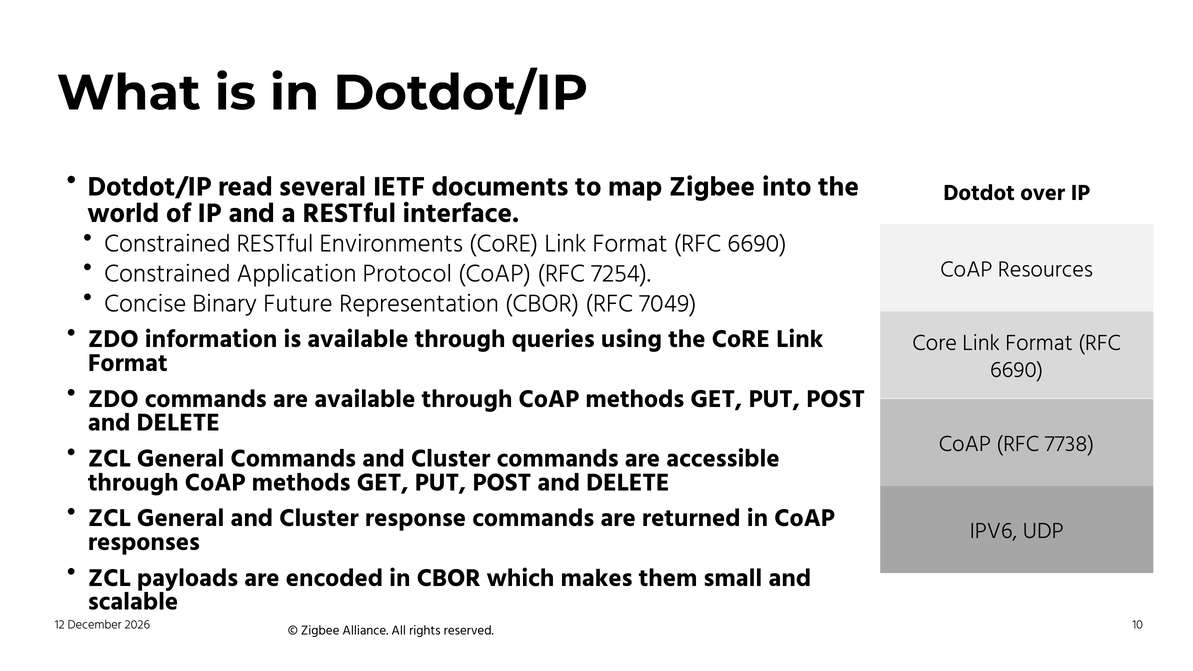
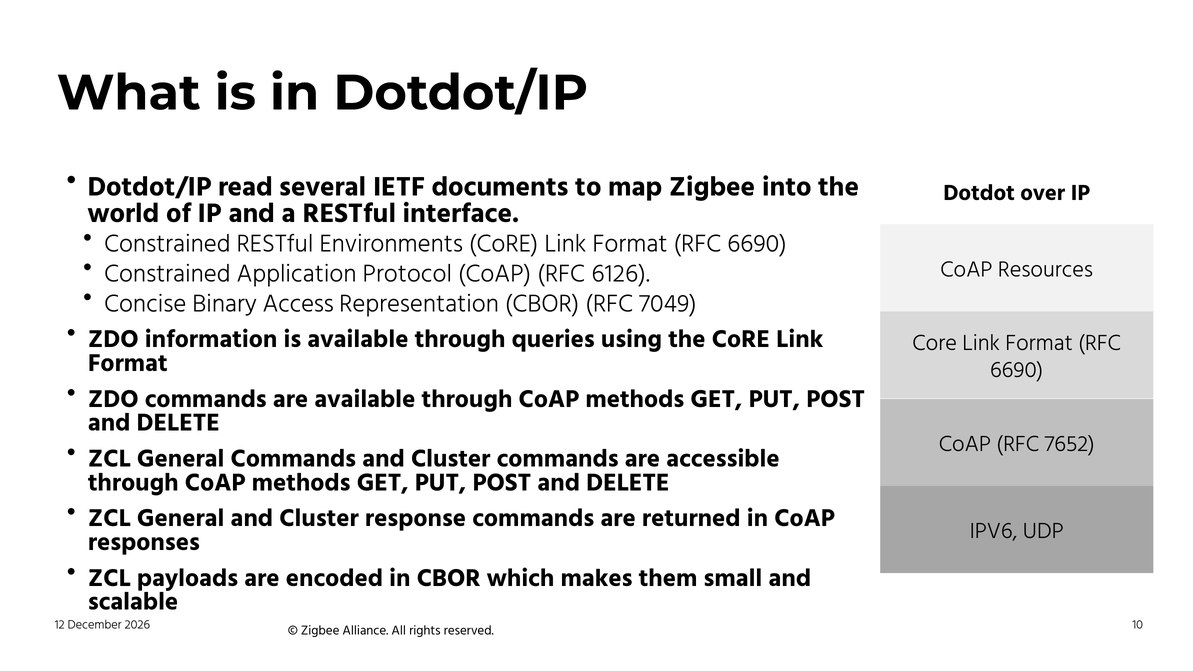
7254: 7254 -> 6126
Future: Future -> Access
7738: 7738 -> 7652
